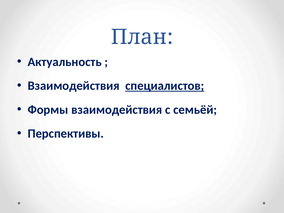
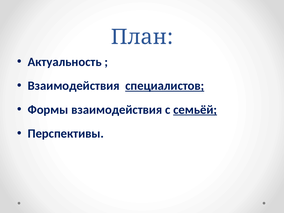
семьёй underline: none -> present
